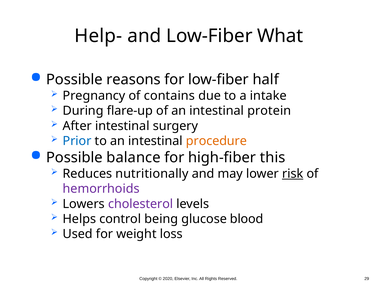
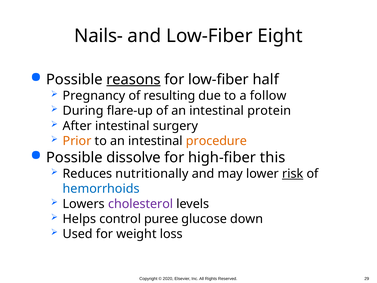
Help-: Help- -> Nails-
What: What -> Eight
reasons underline: none -> present
contains: contains -> resulting
intake: intake -> follow
Prior colour: blue -> orange
balance: balance -> dissolve
hemorrhoids colour: purple -> blue
being: being -> puree
blood: blood -> down
